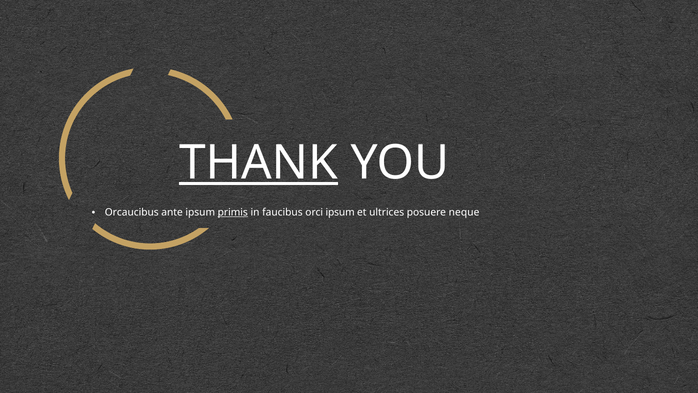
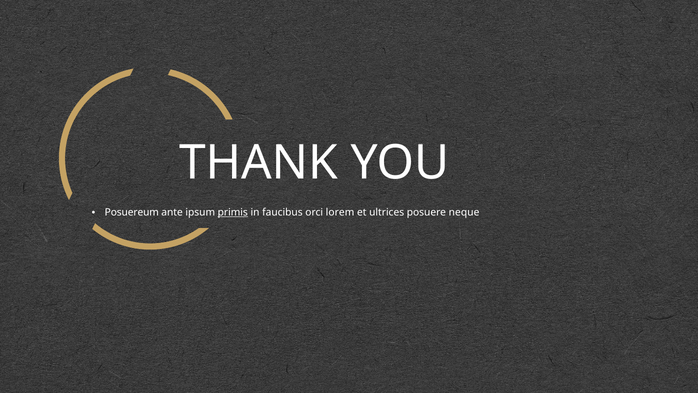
THANK underline: present -> none
Orcaucibus: Orcaucibus -> Posuereum
orci ipsum: ipsum -> lorem
